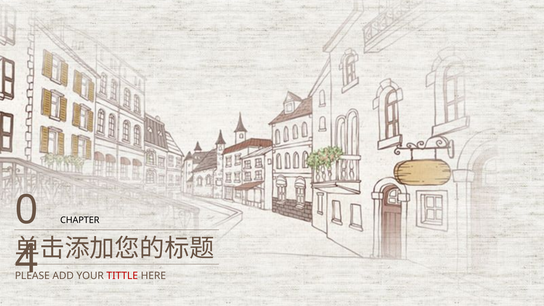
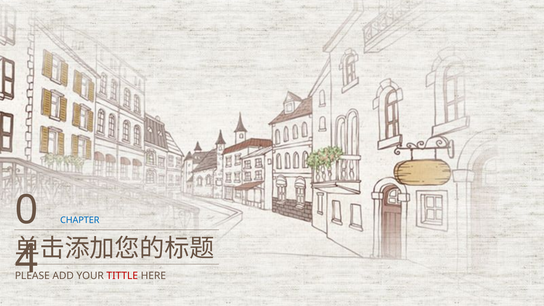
CHAPTER colour: black -> blue
